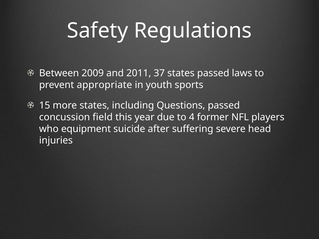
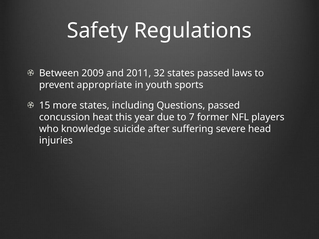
37: 37 -> 32
field: field -> heat
4: 4 -> 7
equipment: equipment -> knowledge
